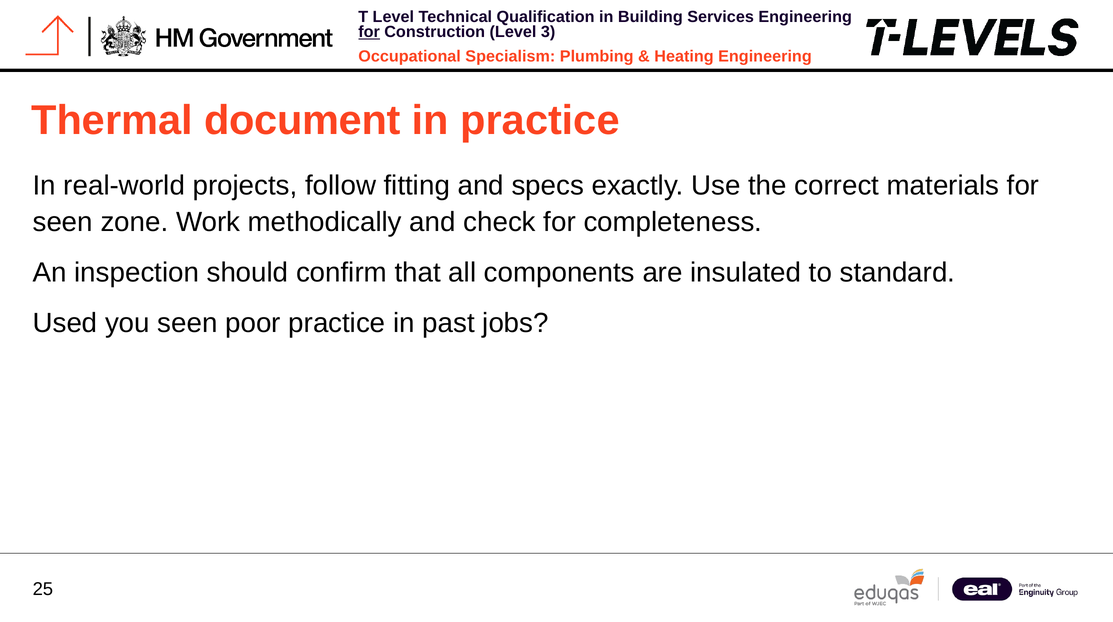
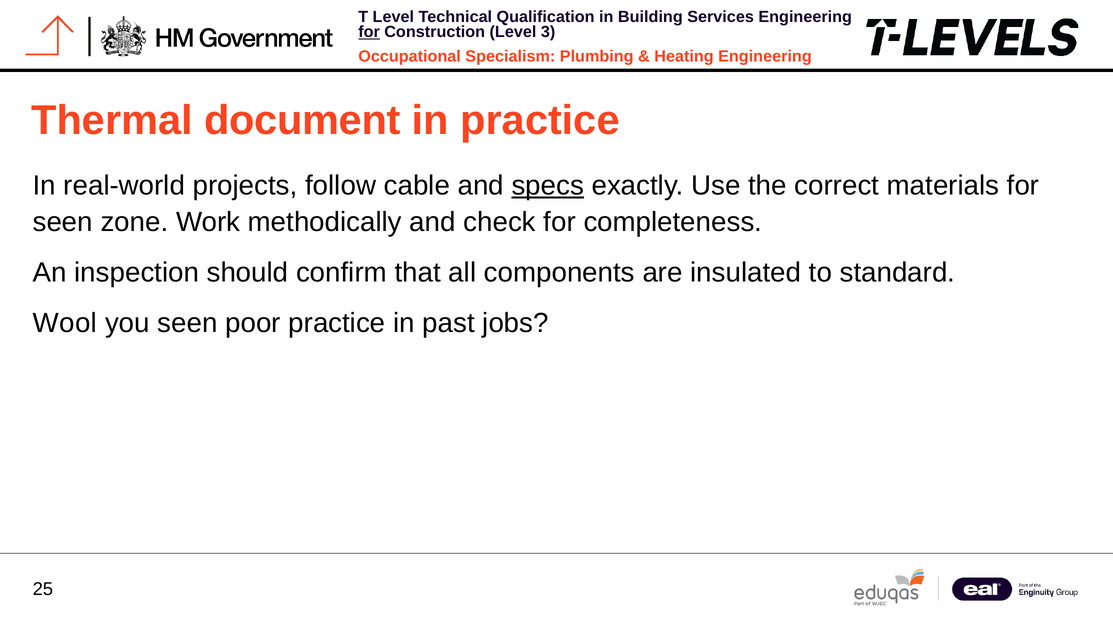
fitting: fitting -> cable
specs underline: none -> present
Used: Used -> Wool
